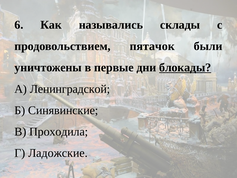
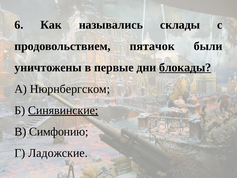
Ленинградской: Ленинградской -> Нюрнбергском
Синявинские underline: none -> present
Проходила: Проходила -> Симфонию
